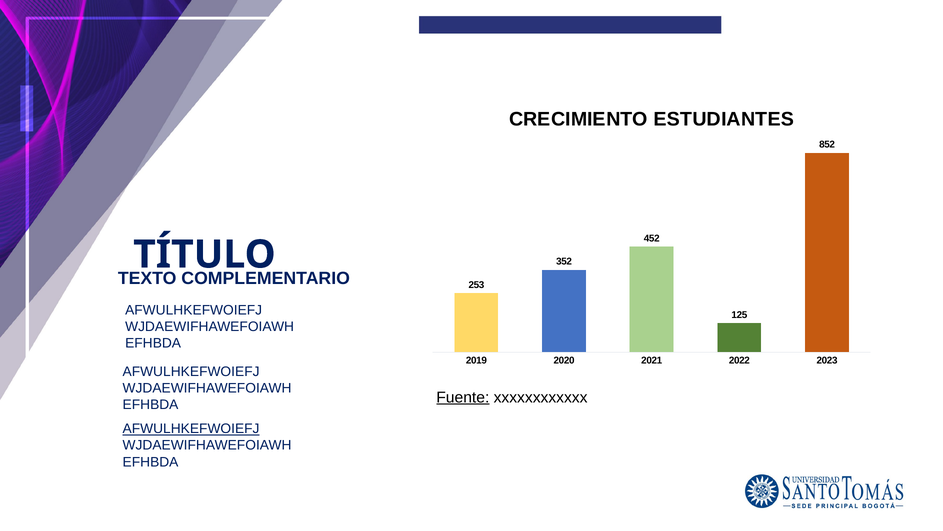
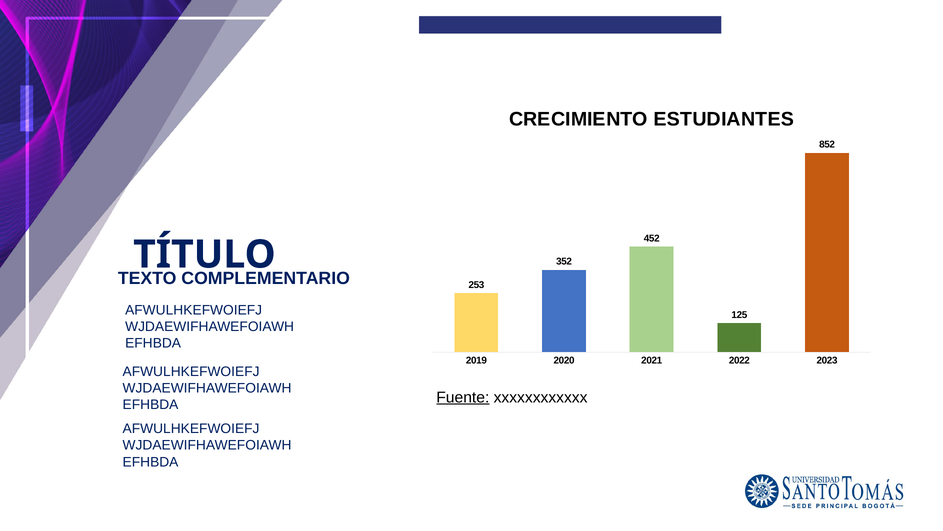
AFWULHKEFWOIEFJ at (191, 428) underline: present -> none
